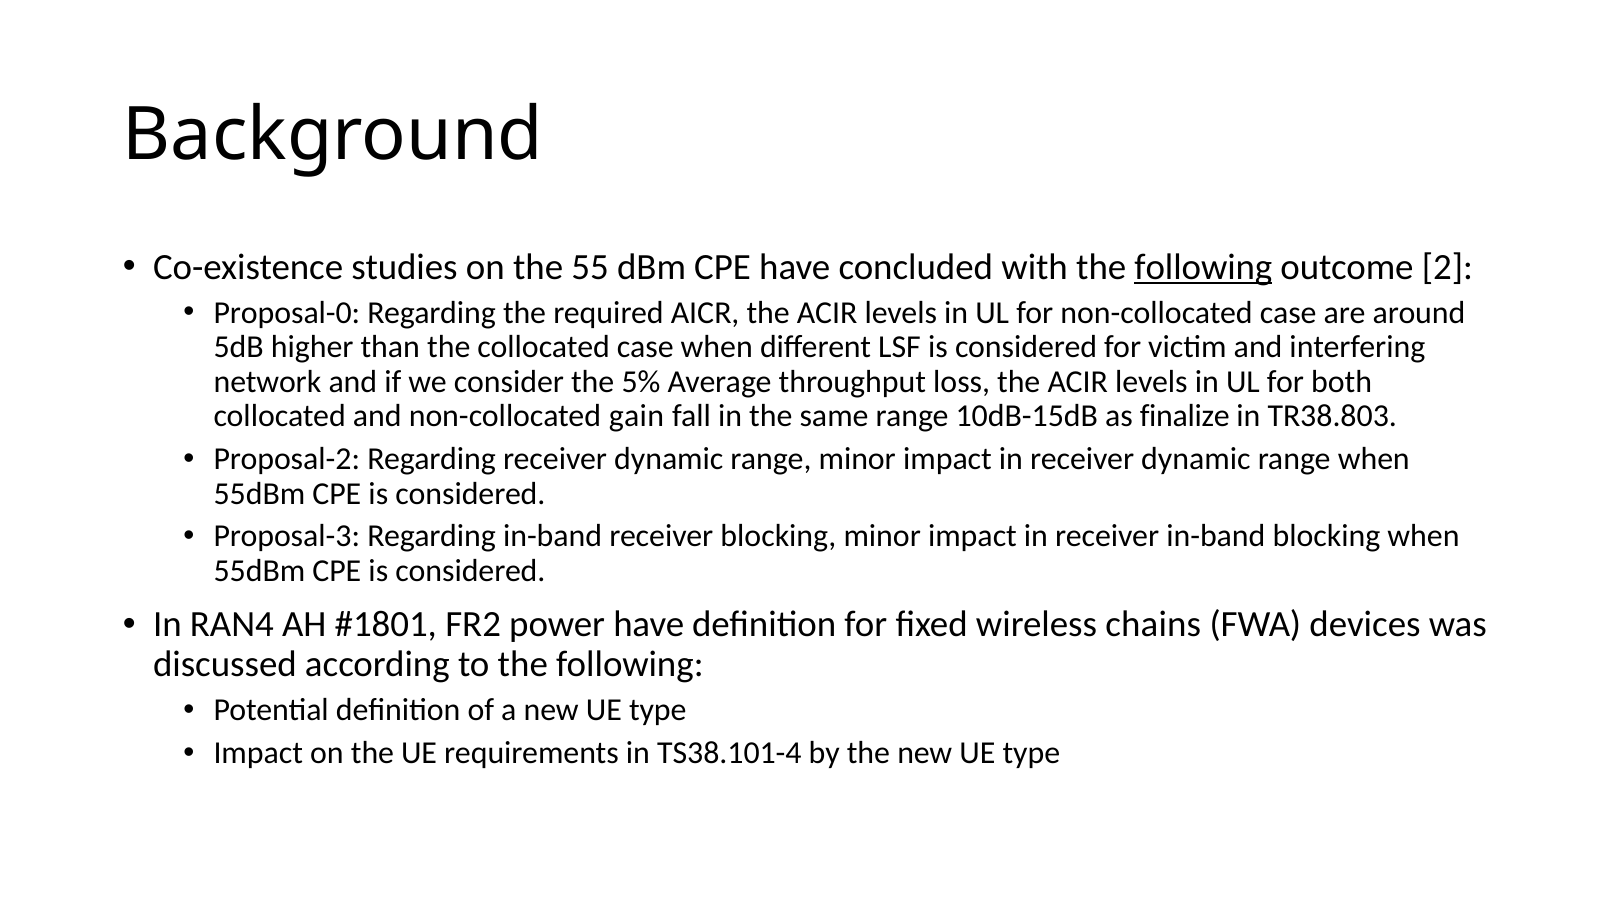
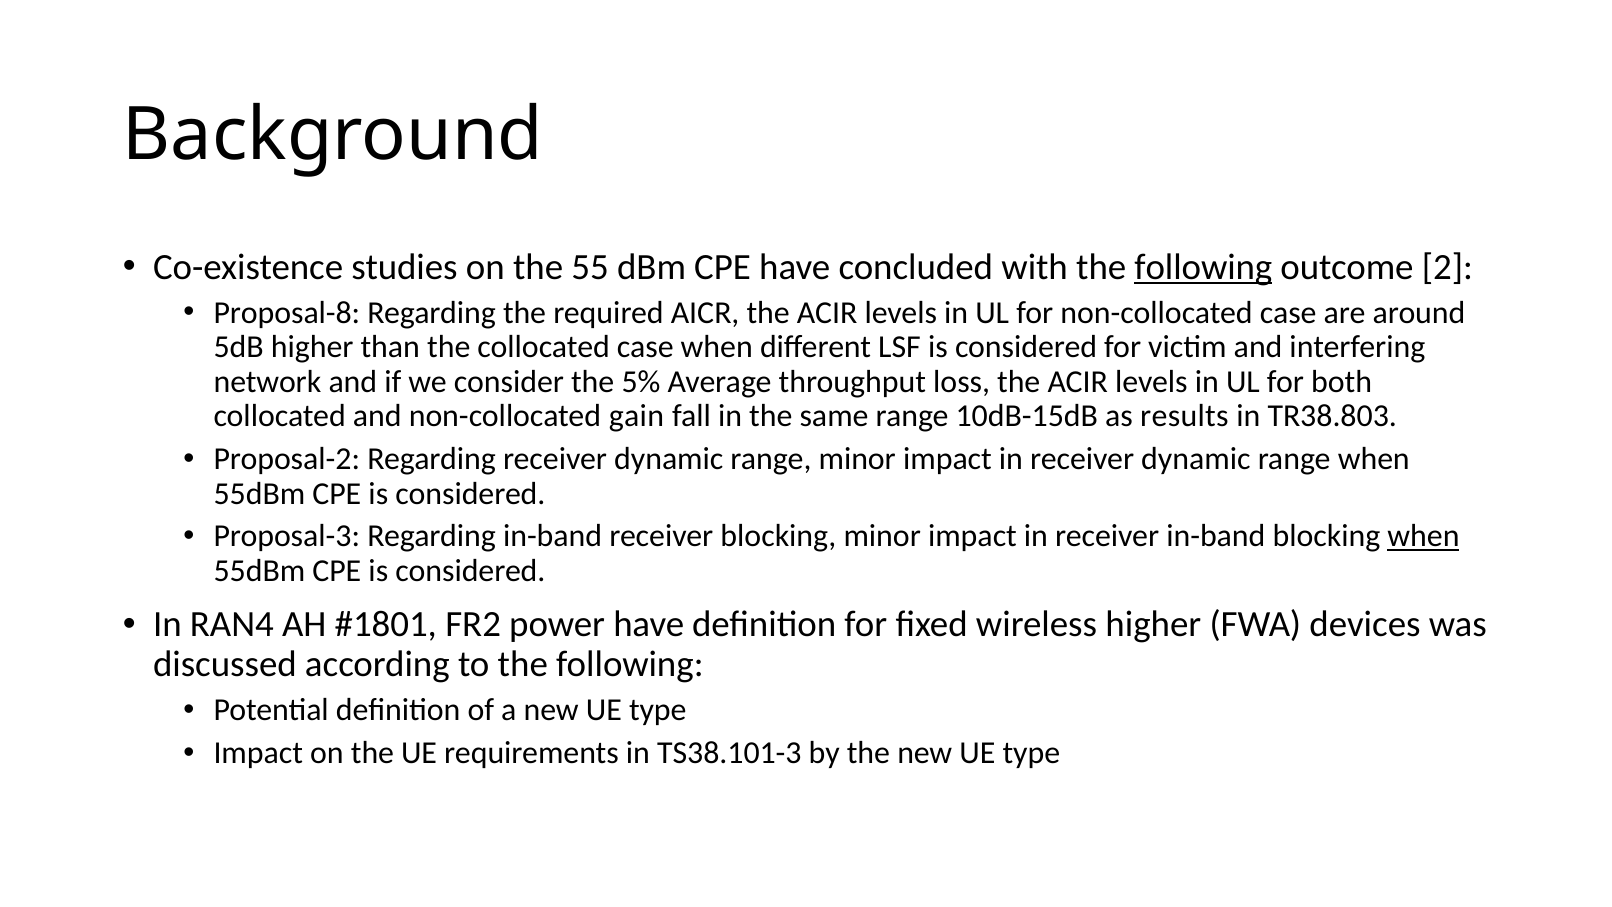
Proposal-0: Proposal-0 -> Proposal-8
finalize: finalize -> results
when at (1423, 536) underline: none -> present
wireless chains: chains -> higher
TS38.101-4: TS38.101-4 -> TS38.101-3
